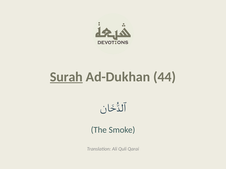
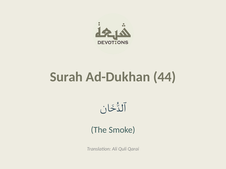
Surah underline: present -> none
